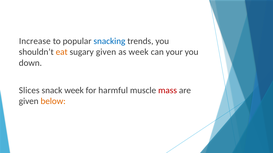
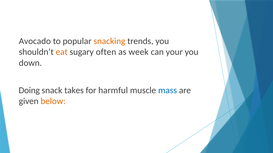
Increase: Increase -> Avocado
snacking colour: blue -> orange
sugary given: given -> often
Slices: Slices -> Doing
snack week: week -> takes
mass colour: red -> blue
